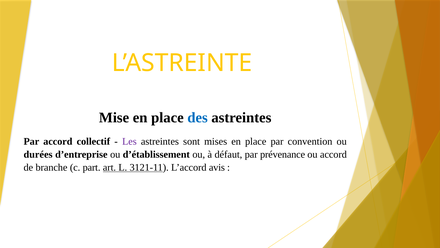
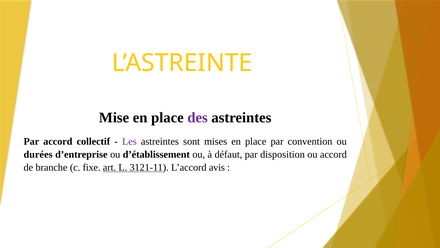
des colour: blue -> purple
prévenance: prévenance -> disposition
part: part -> fixe
